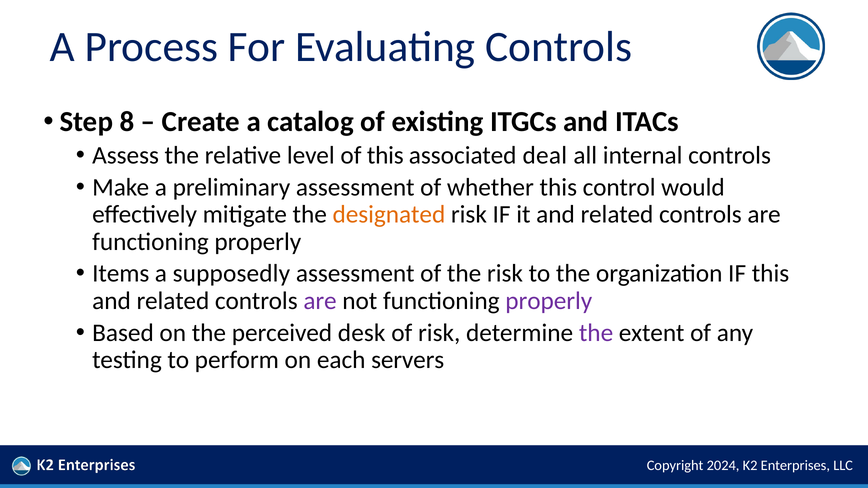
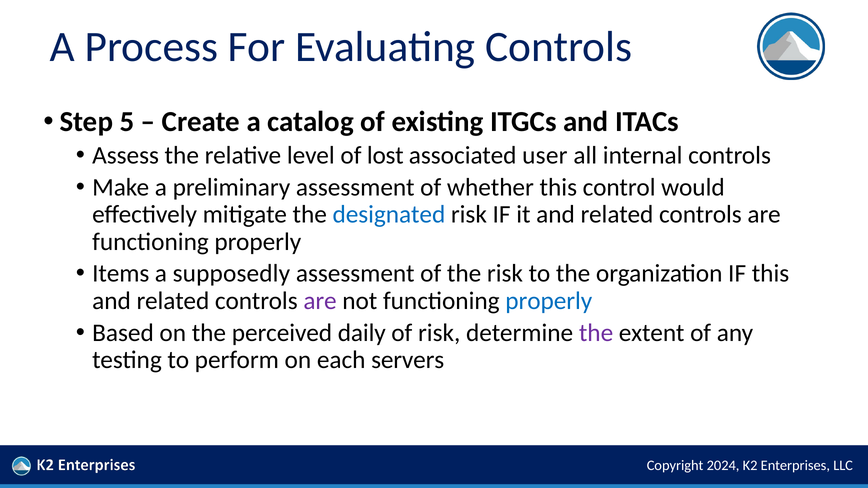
8: 8 -> 5
of this: this -> lost
deal: deal -> user
designated colour: orange -> blue
properly at (549, 301) colour: purple -> blue
desk: desk -> daily
